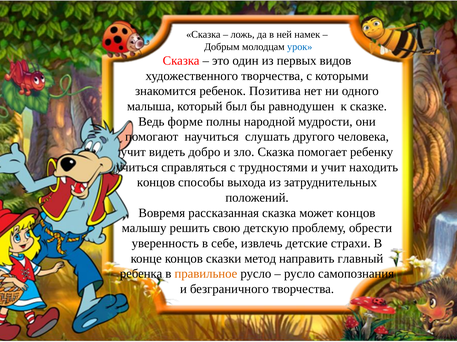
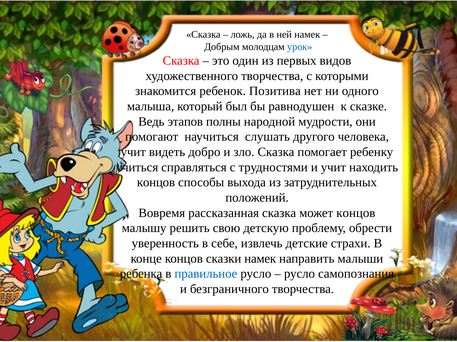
форме: форме -> этапов
сказки метод: метод -> намек
главный: главный -> малыши
правильное colour: orange -> blue
